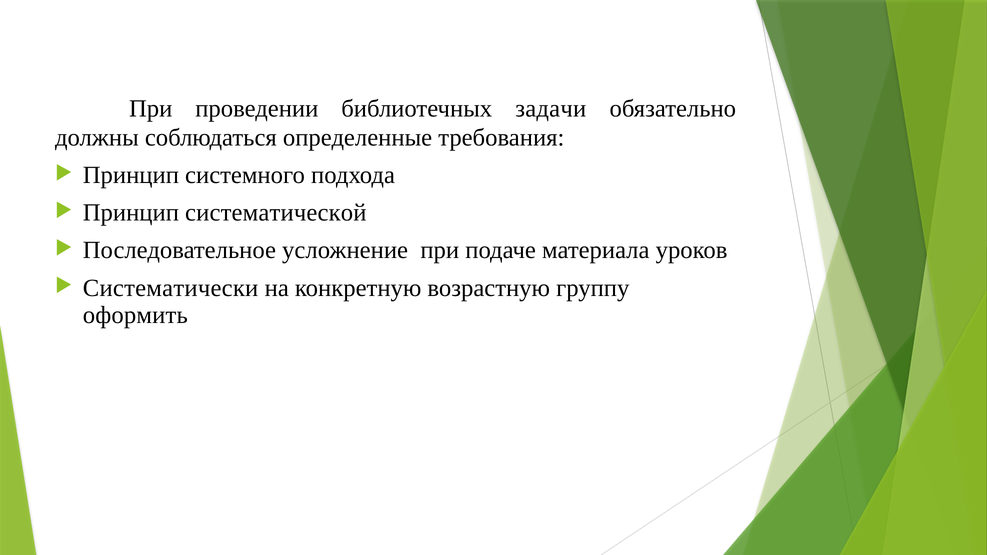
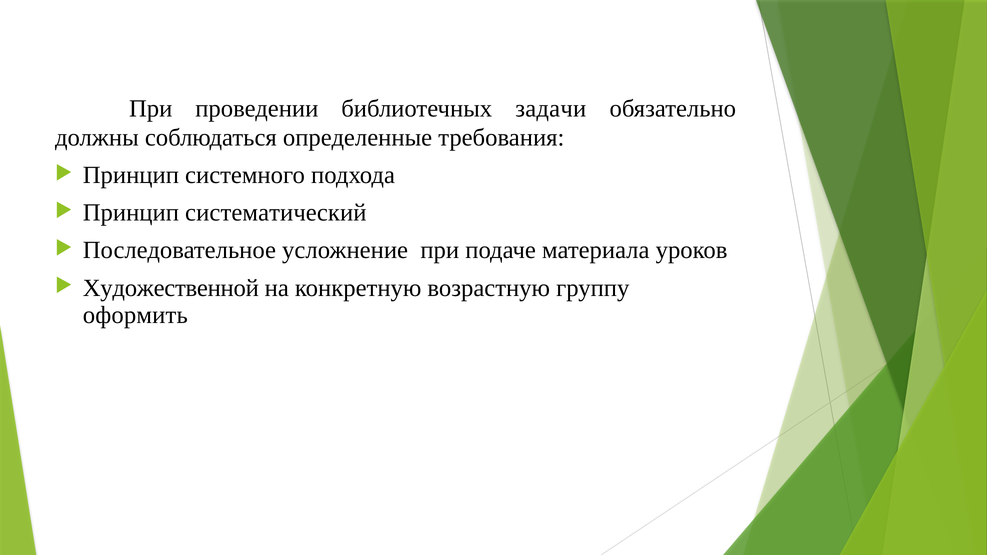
систематической: систематической -> систематический
Систематически: Систематически -> Художественной
